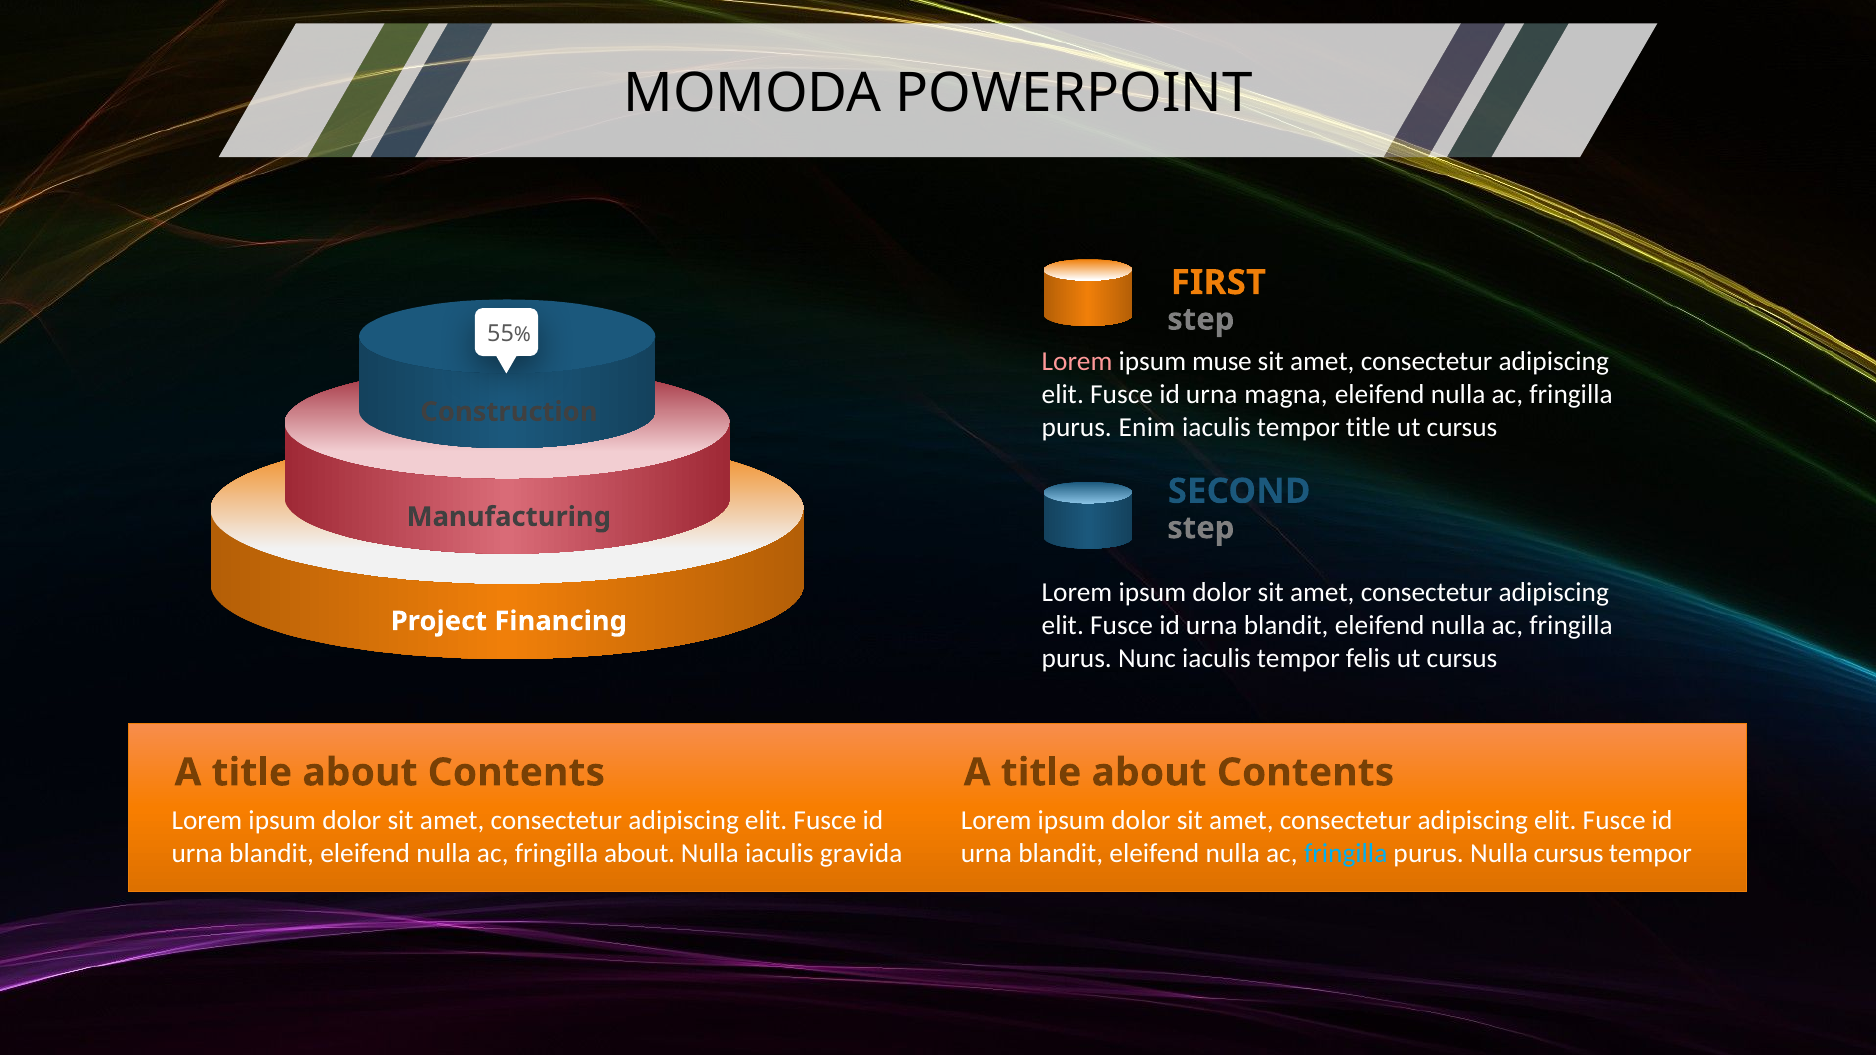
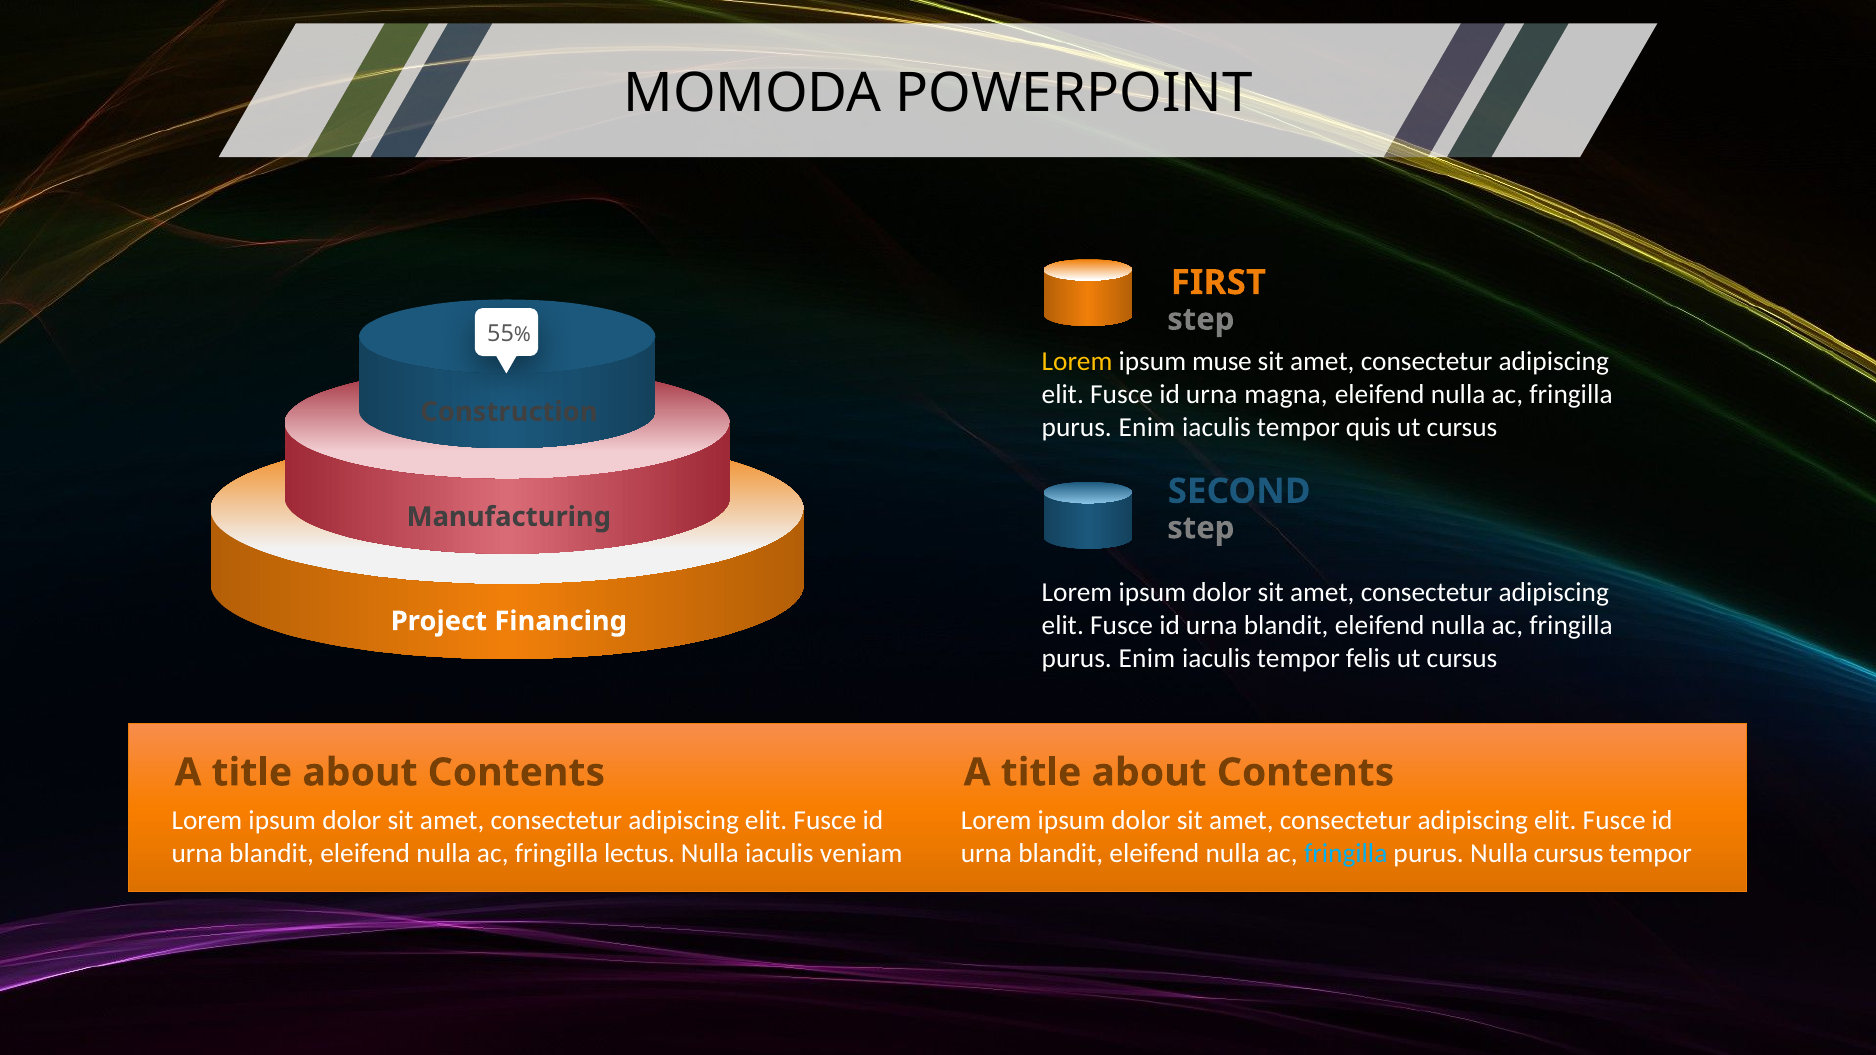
Lorem at (1077, 362) colour: pink -> yellow
tempor title: title -> quis
Nunc at (1147, 658): Nunc -> Enim
fringilla about: about -> lectus
gravida: gravida -> veniam
